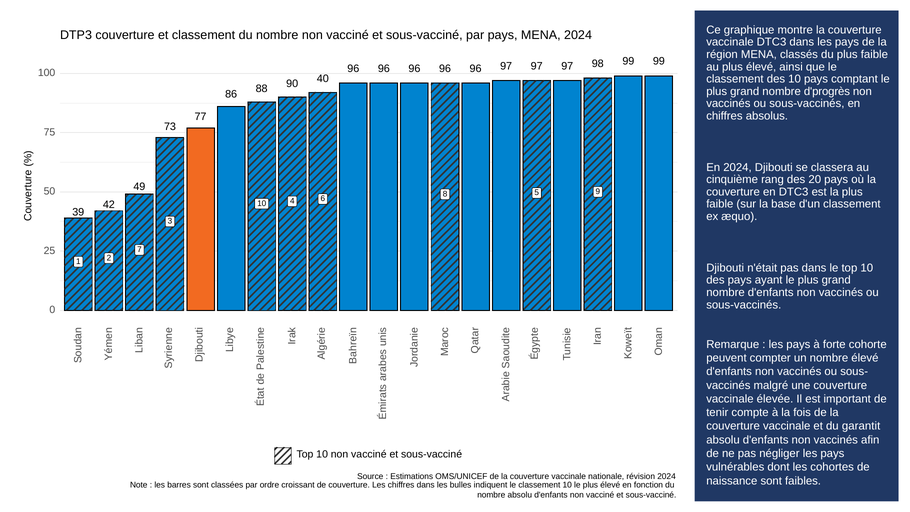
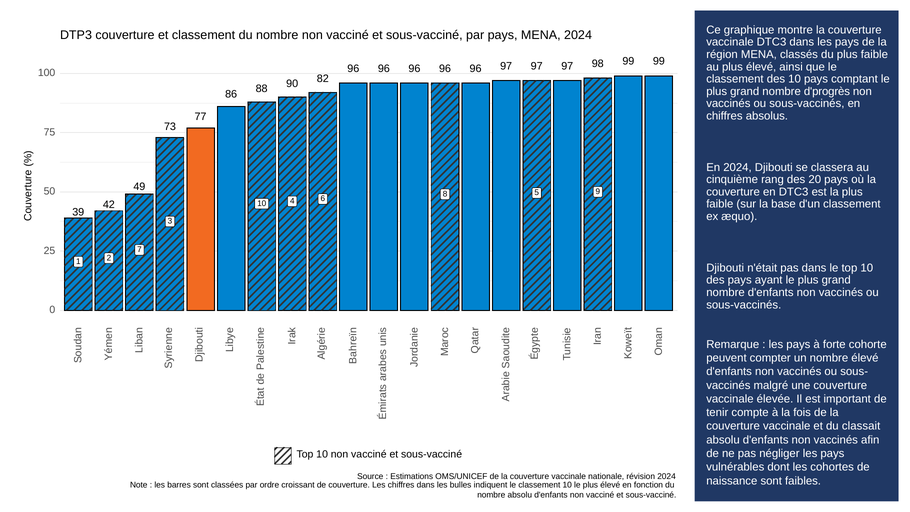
40: 40 -> 82
garantit: garantit -> classait
